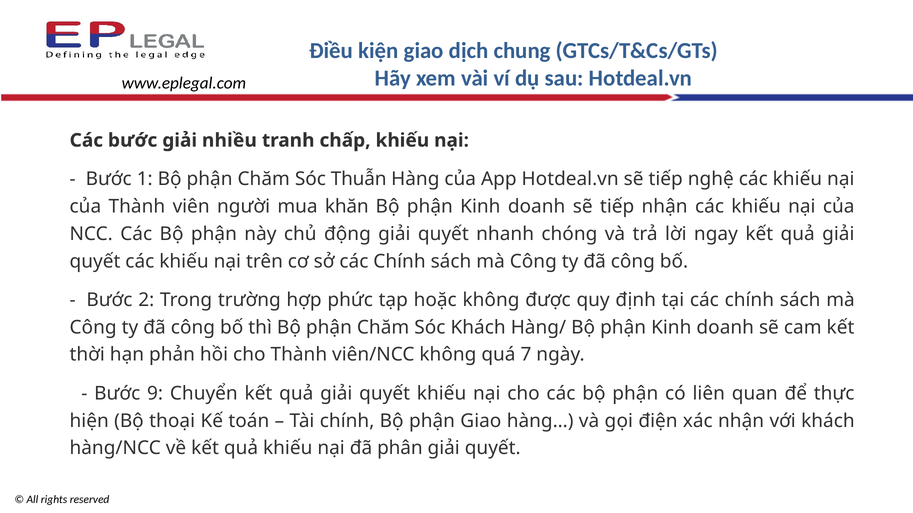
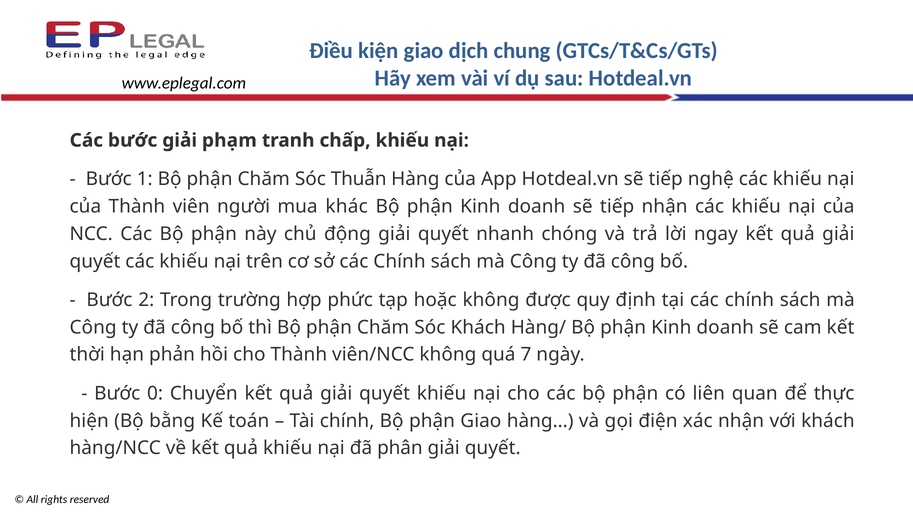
nhiều: nhiều -> phạm
khăn: khăn -> khác
9: 9 -> 0
thoại: thoại -> bằng
